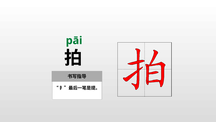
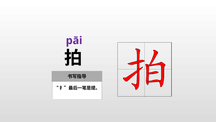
pāi colour: green -> purple
